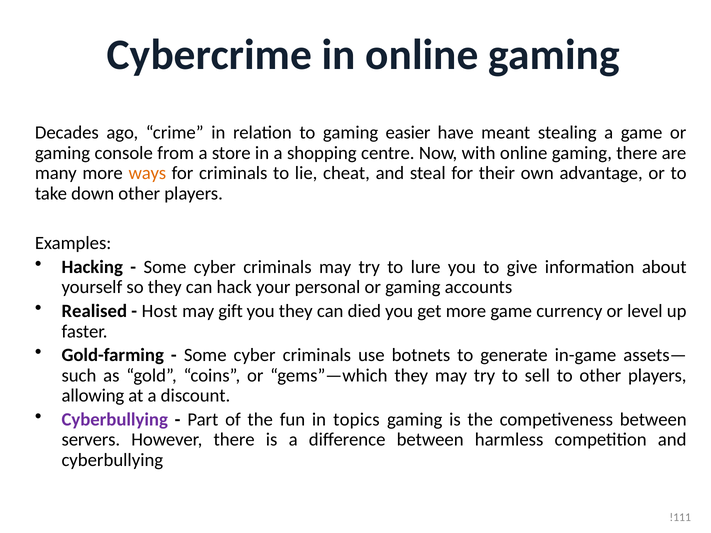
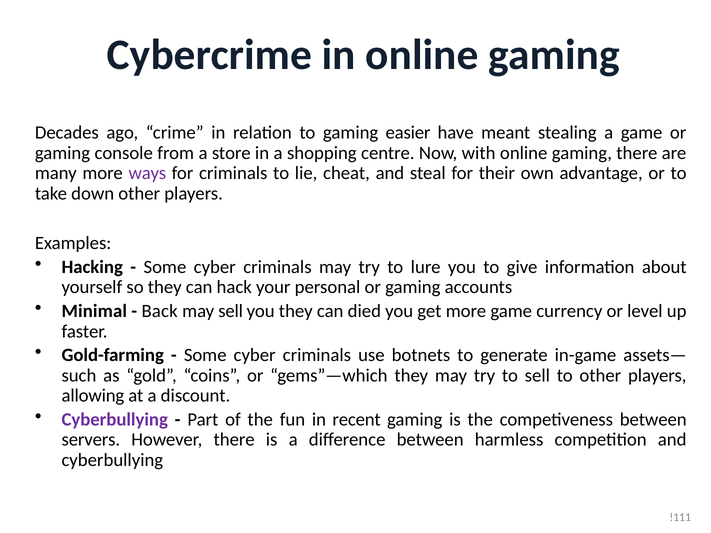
ways colour: orange -> purple
Realised: Realised -> Minimal
Host: Host -> Back
may gift: gift -> sell
topics: topics -> recent
